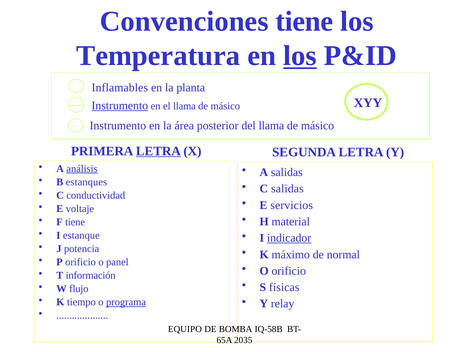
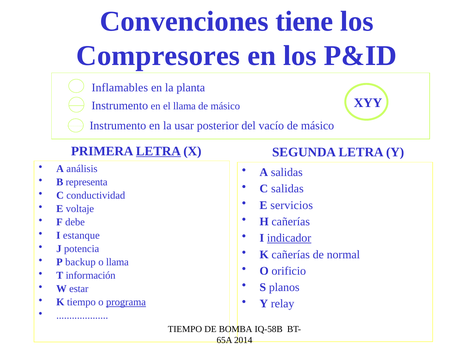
Temperatura: Temperatura -> Compresores
los at (300, 56) underline: present -> none
Instrumento at (120, 105) underline: present -> none
área: área -> usar
del llama: llama -> vacío
análisis underline: present -> none
estanques: estanques -> representa
H material: material -> cañerías
F tiene: tiene -> debe
K máximo: máximo -> cañerías
P orificio: orificio -> backup
o panel: panel -> llama
físicas: físicas -> planos
flujo: flujo -> estar
EQUIPO at (185, 329): EQUIPO -> TIEMPO
2035: 2035 -> 2014
